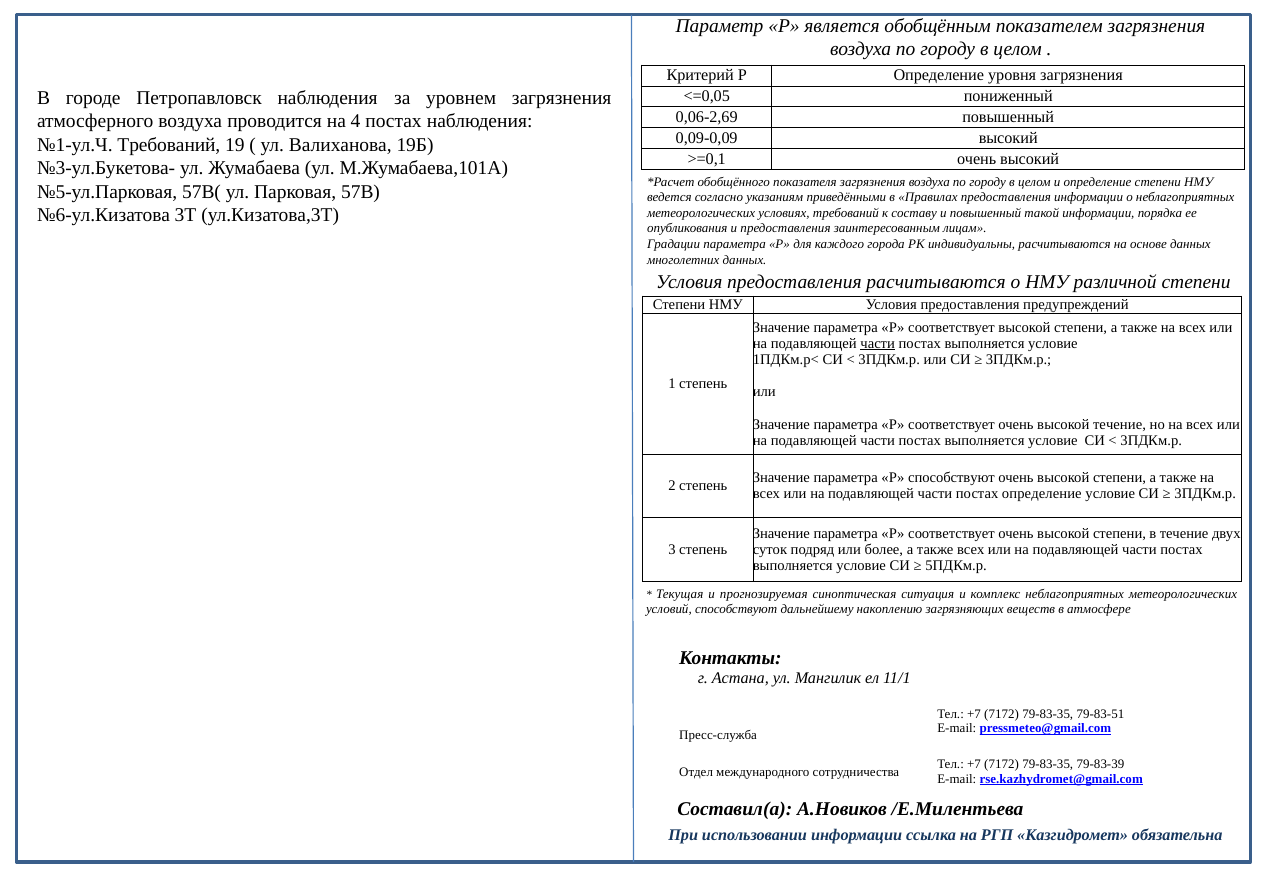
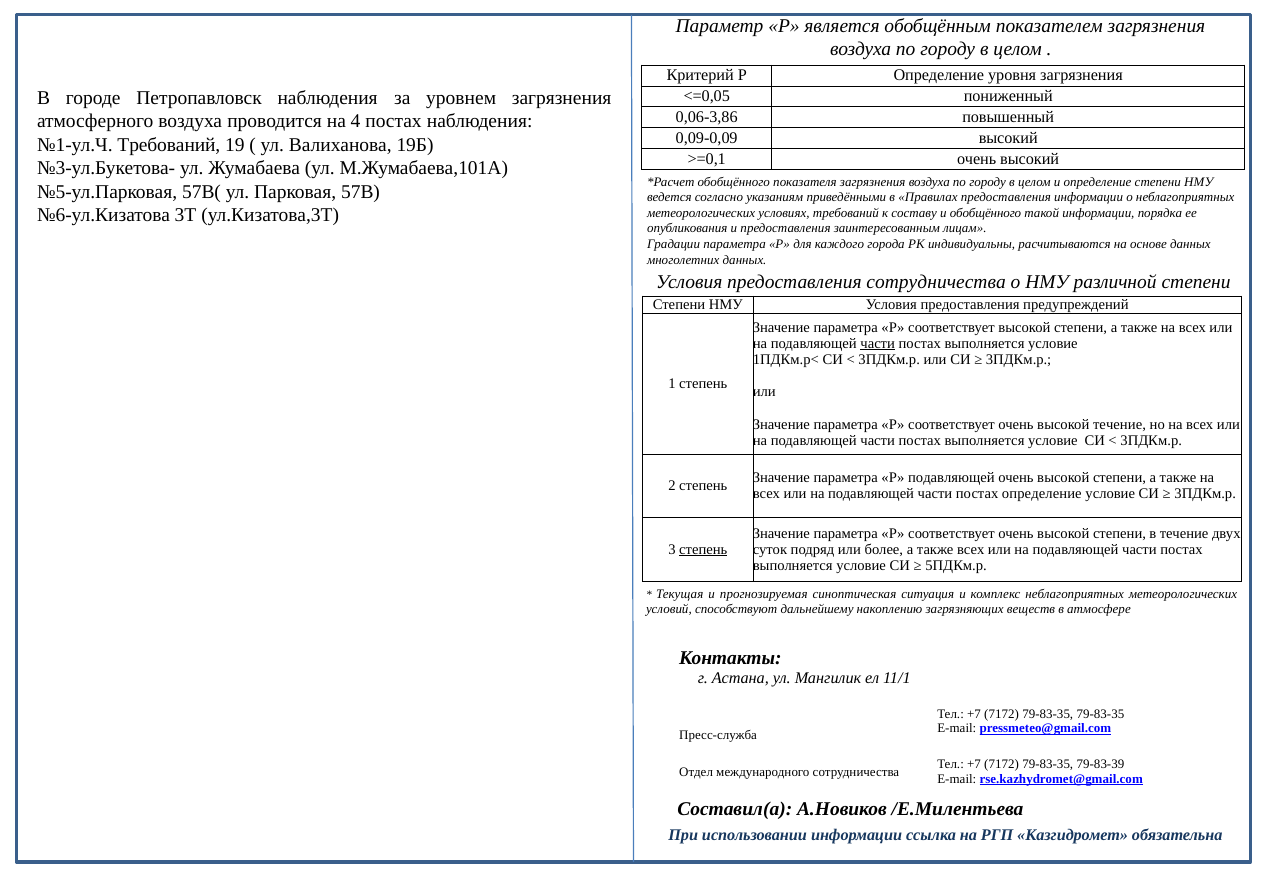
0,06-2,69: 0,06-2,69 -> 0,06-3,86
и повышенный: повышенный -> обобщённого
предоставления расчитываются: расчитываются -> сотрудничества
Р способствуют: способствуют -> подавляющей
степень at (703, 549) underline: none -> present
79-83-35 79-83-51: 79-83-51 -> 79-83-35
